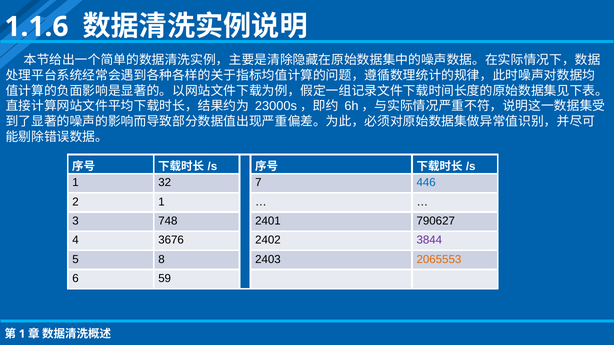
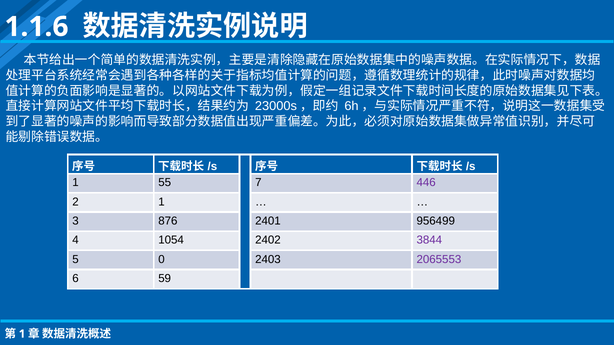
32: 32 -> 55
446 colour: blue -> purple
748: 748 -> 876
790627: 790627 -> 956499
3676: 3676 -> 1054
8: 8 -> 0
2065553 colour: orange -> purple
